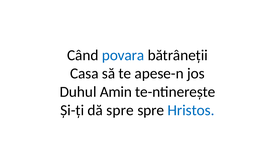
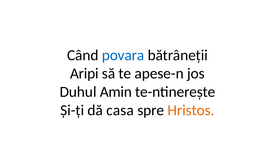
Casa: Casa -> Aripi
dă spre: spre -> casa
Hristos colour: blue -> orange
